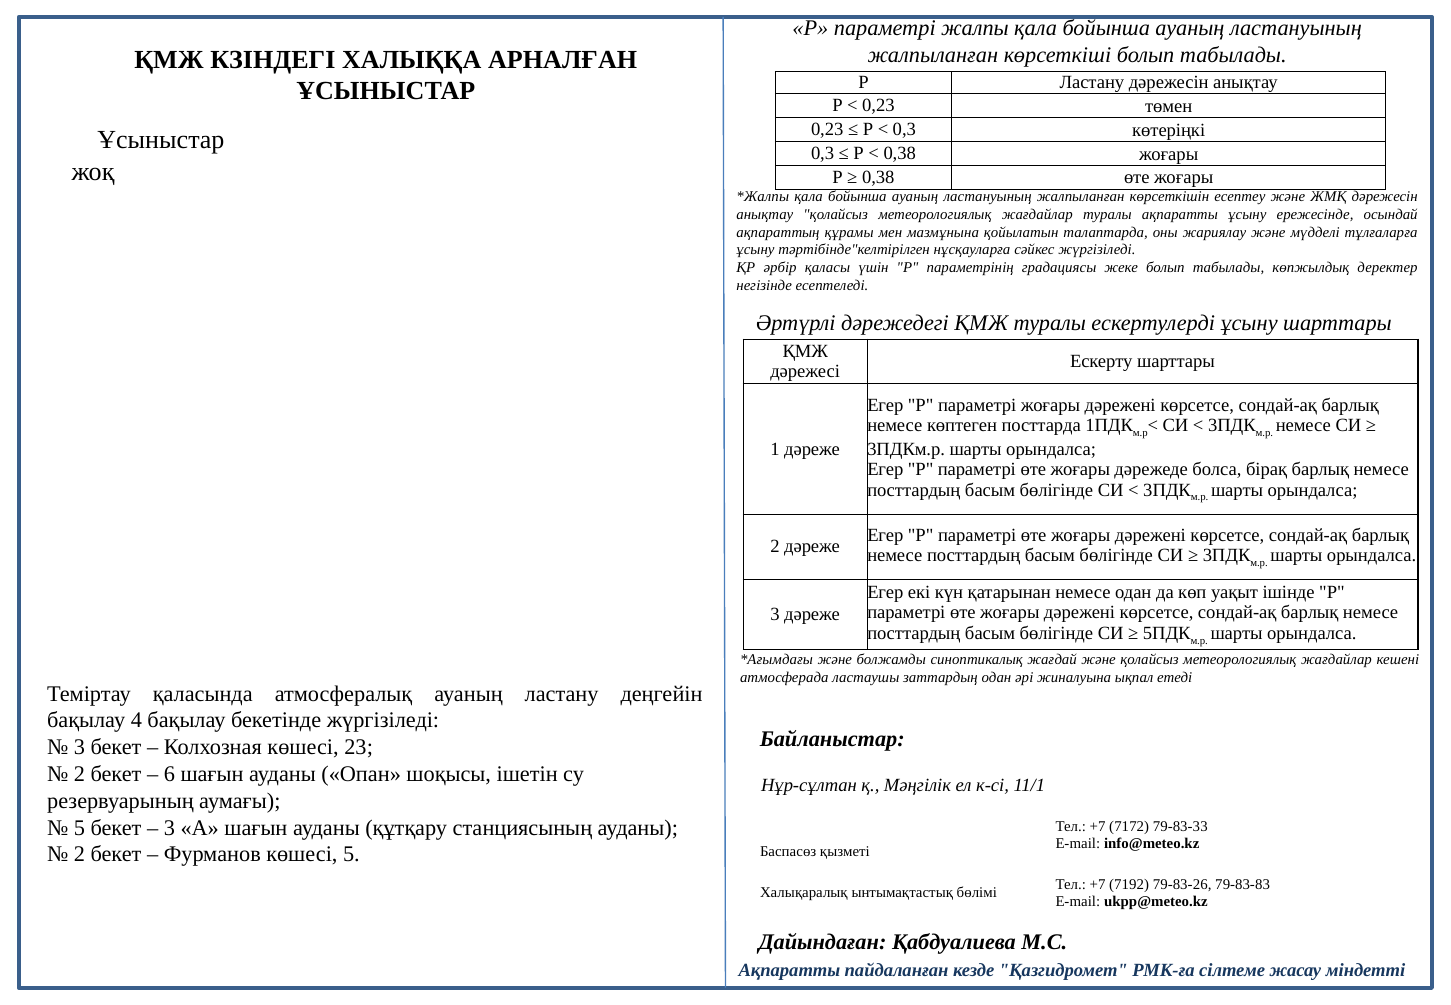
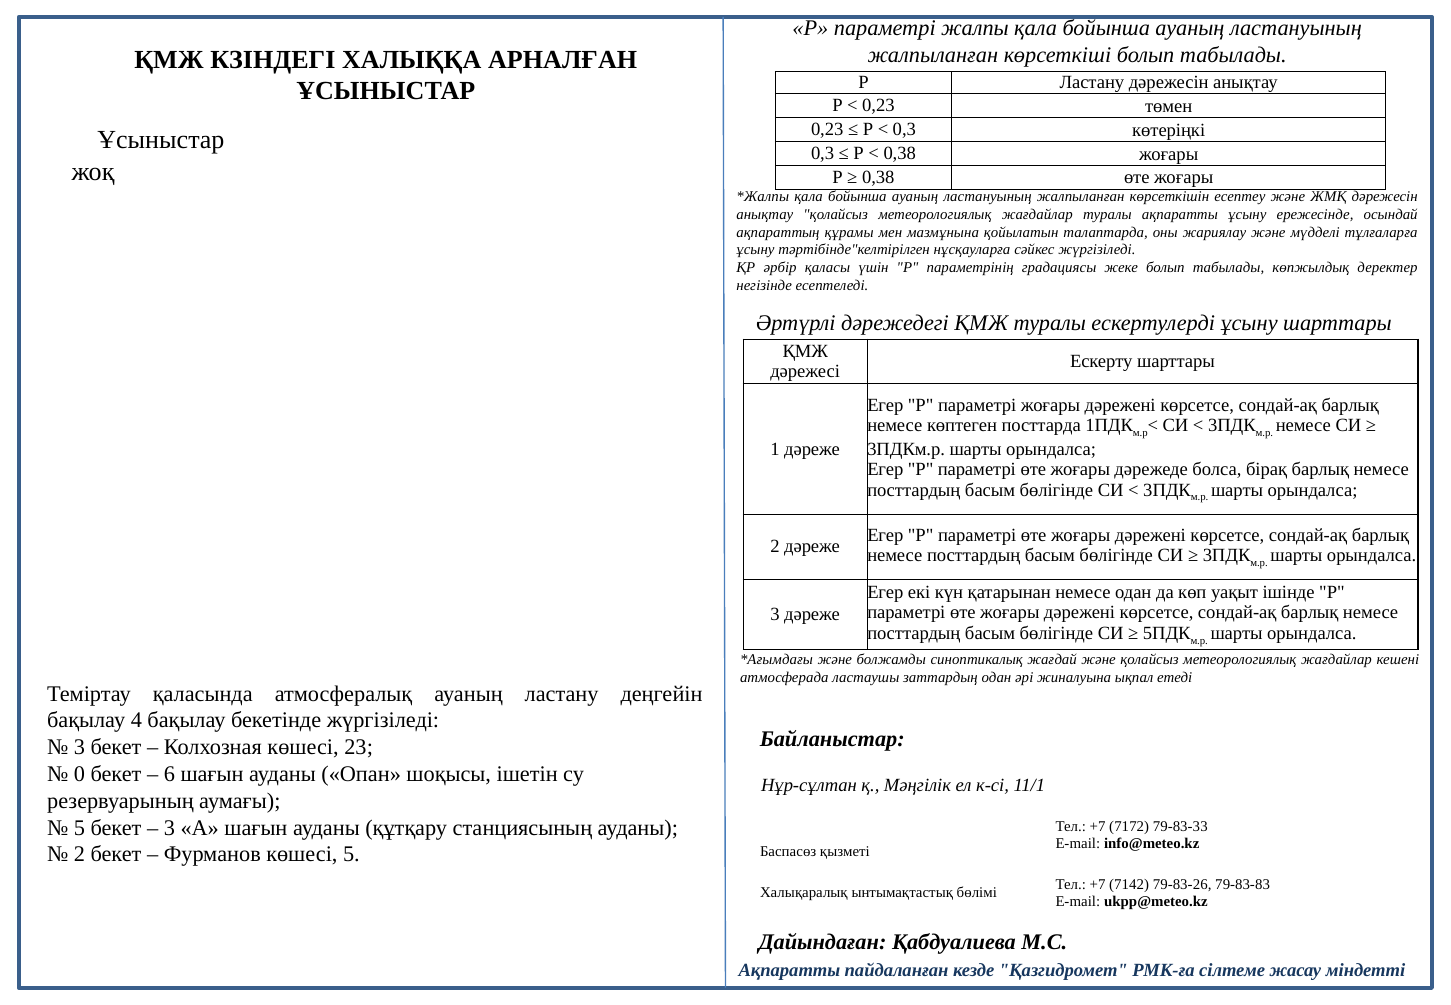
2 at (80, 774): 2 -> 0
7192: 7192 -> 7142
